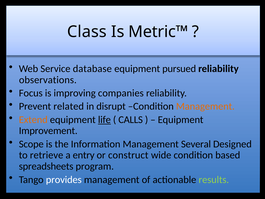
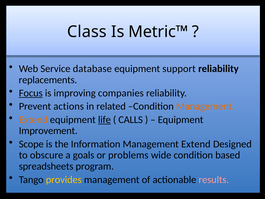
pursued: pursued -> support
observations: observations -> replacements
Focus underline: none -> present
related: related -> actions
disrupt: disrupt -> related
Management Several: Several -> Extend
retrieve: retrieve -> obscure
entry: entry -> goals
construct: construct -> problems
provides colour: white -> yellow
results colour: light green -> pink
